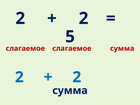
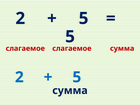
2 at (84, 18): 2 -> 5
2 at (77, 77): 2 -> 5
